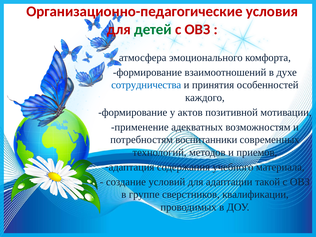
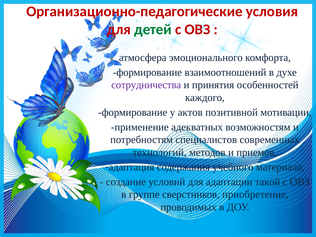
сотрудничества colour: blue -> purple
воспитанники: воспитанники -> специалистов
квалификации: квалификации -> приобретение
